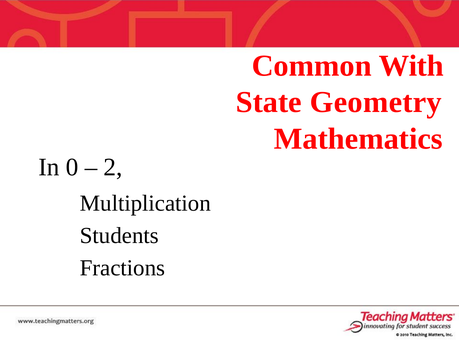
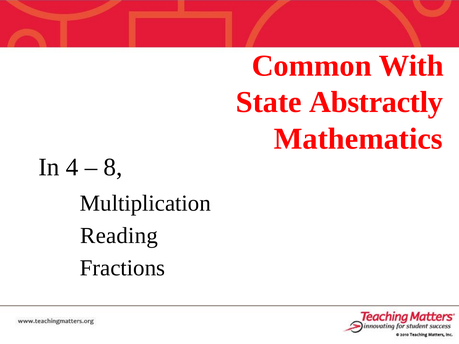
Geometry: Geometry -> Abstractly
0: 0 -> 4
2: 2 -> 8
Students: Students -> Reading
